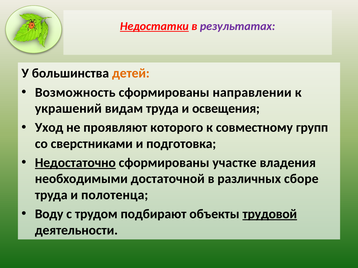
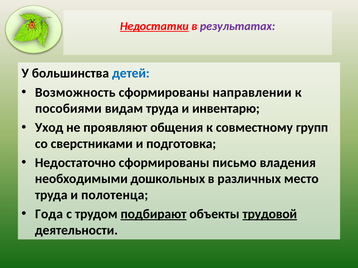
детей colour: orange -> blue
украшений: украшений -> пособиями
освещения: освещения -> инвентарю
которого: которого -> общения
Недостаточно underline: present -> none
участке: участке -> письмо
достаточной: достаточной -> дошкольных
сборе: сборе -> место
Воду: Воду -> Года
подбирают underline: none -> present
